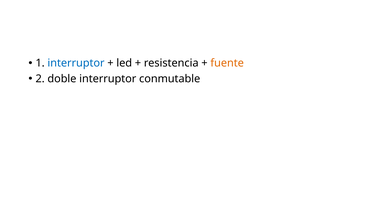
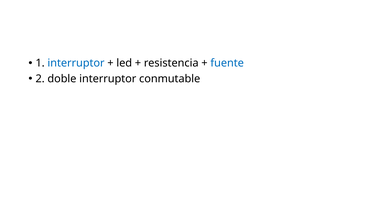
fuente colour: orange -> blue
